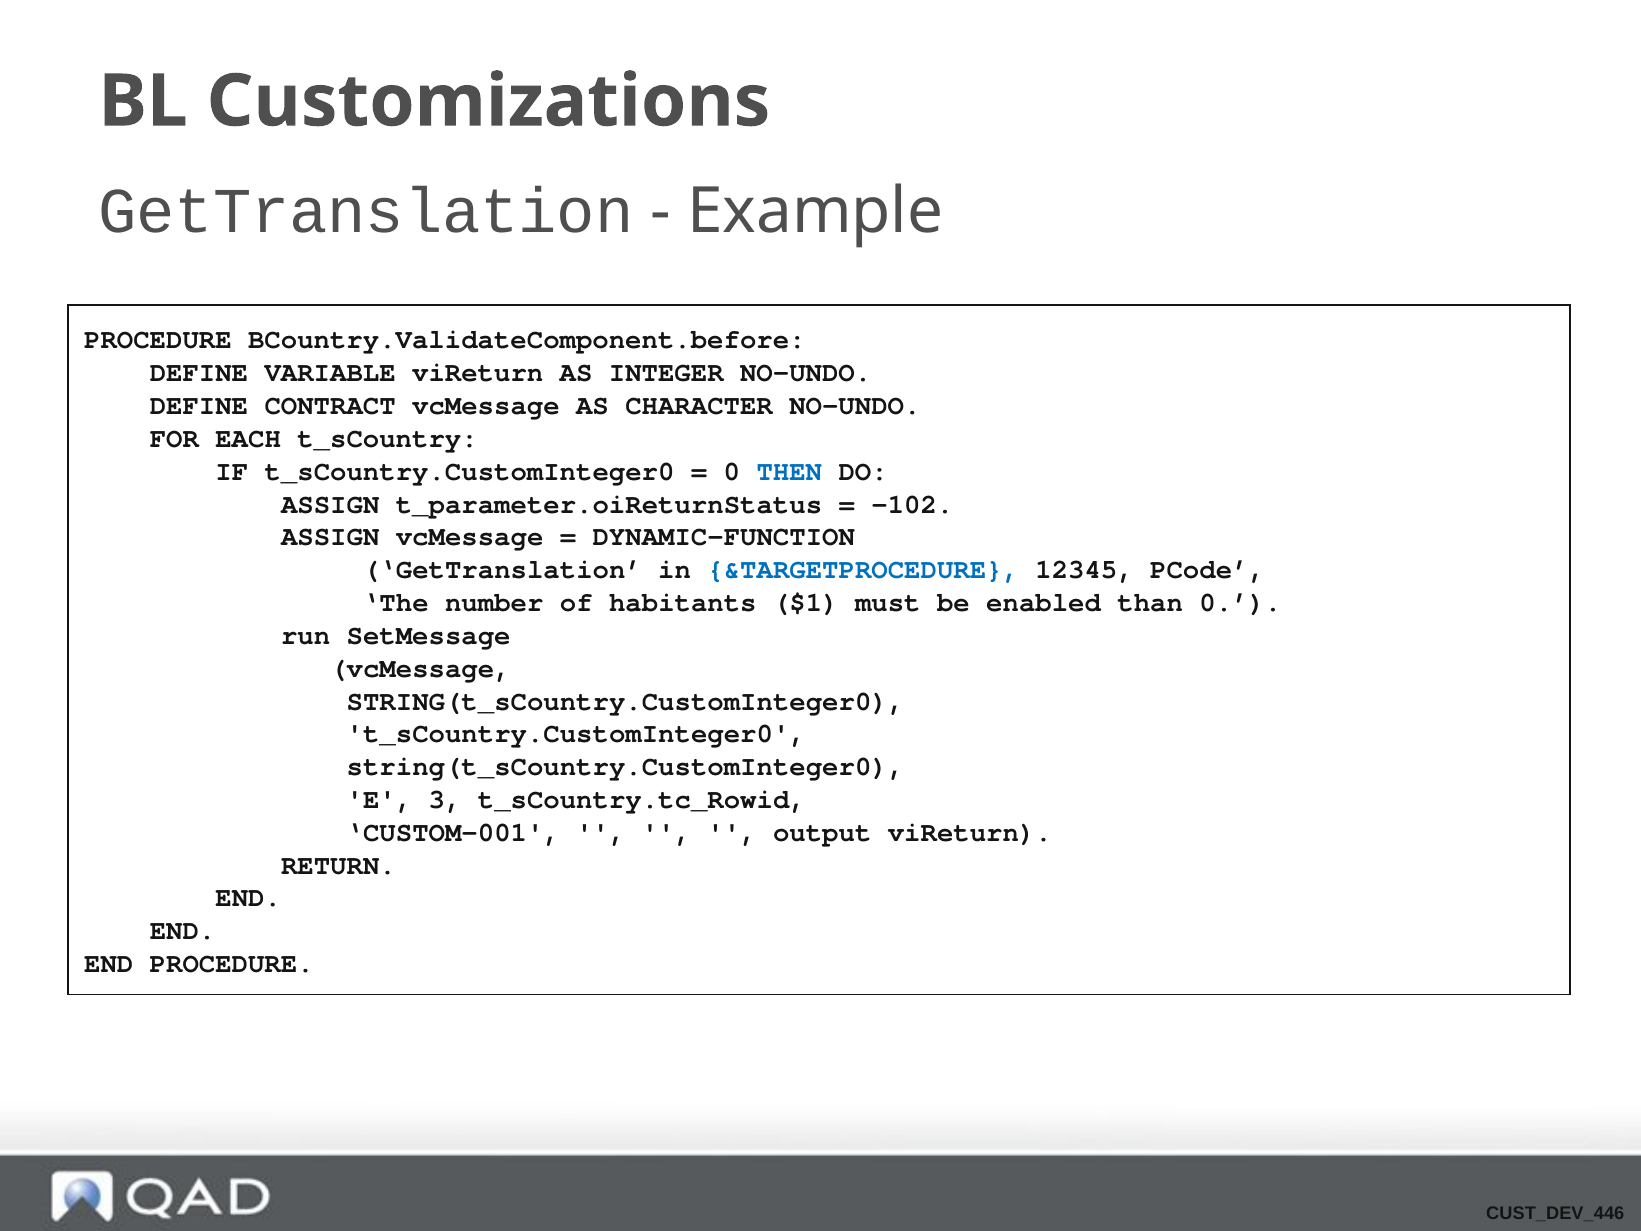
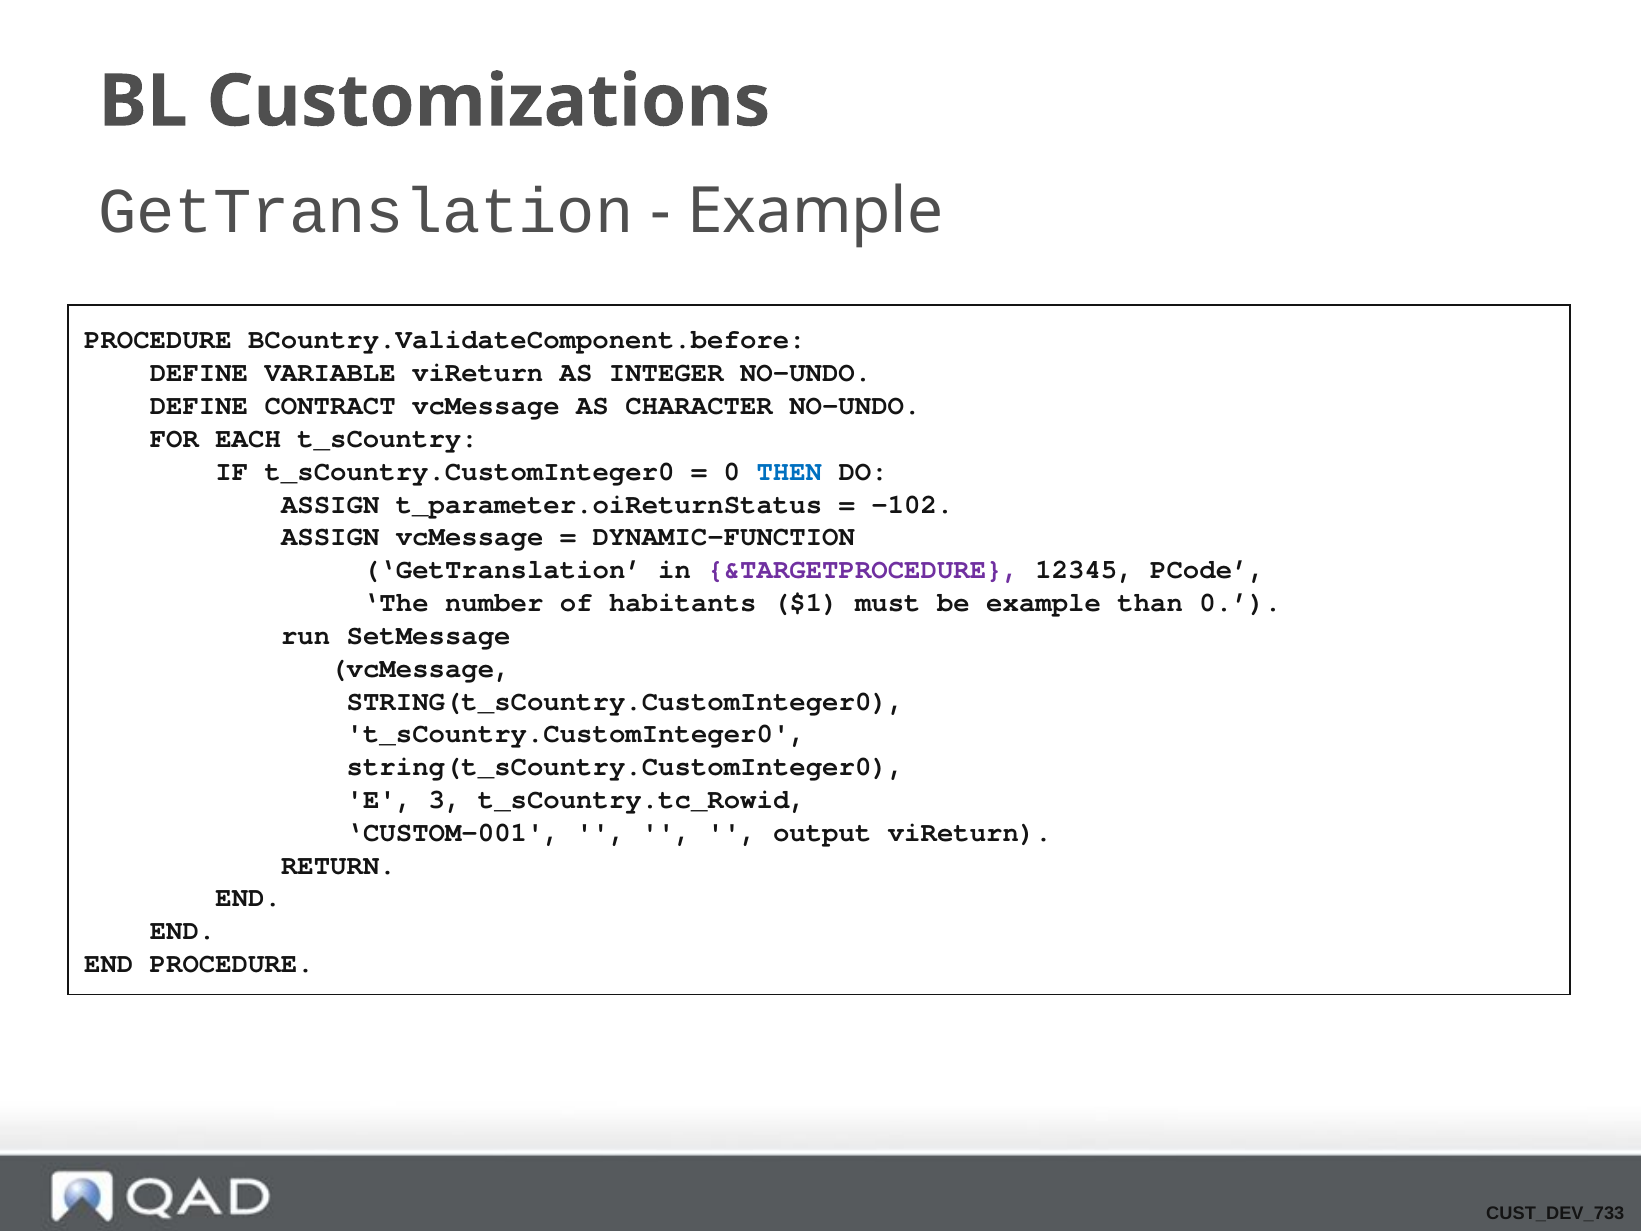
&TARGETPROCEDURE at (863, 570) colour: blue -> purple
be enabled: enabled -> example
CUST_DEV_446: CUST_DEV_446 -> CUST_DEV_733
